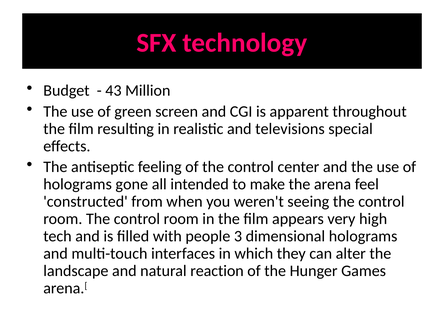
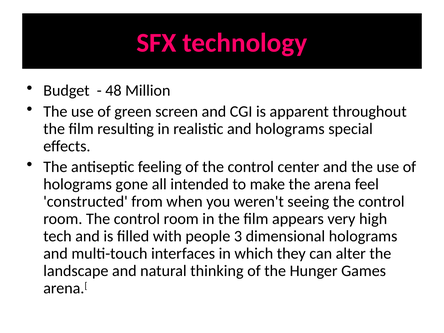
43: 43 -> 48
and televisions: televisions -> holograms
reaction: reaction -> thinking
